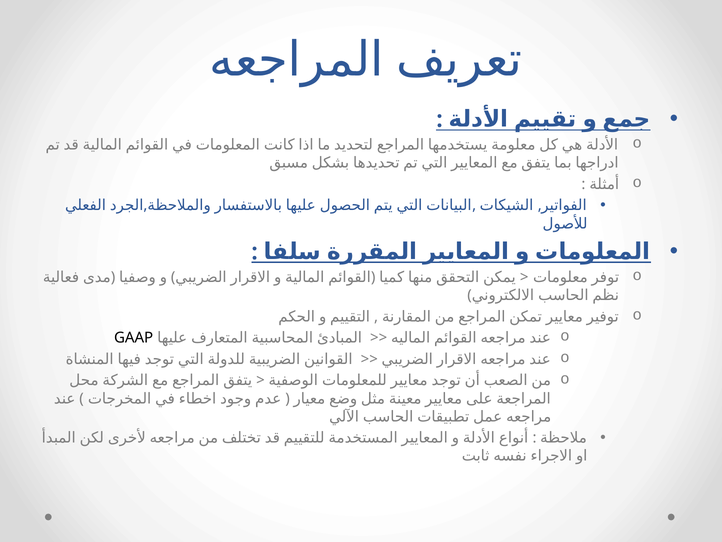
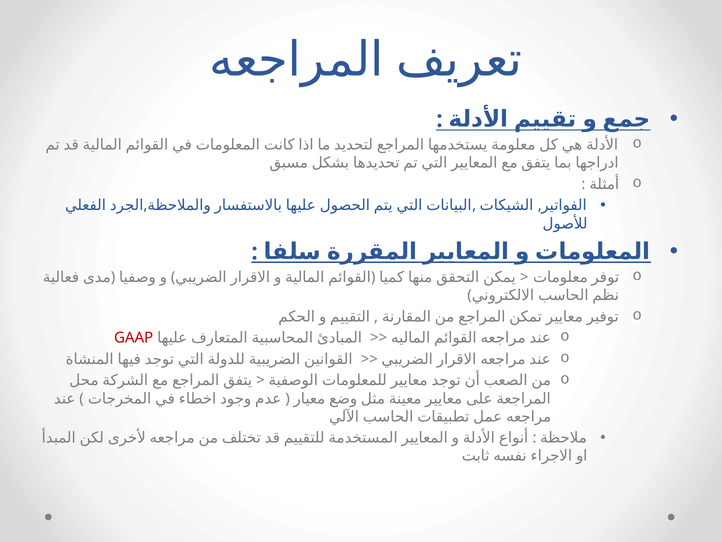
GAAP colour: black -> red
